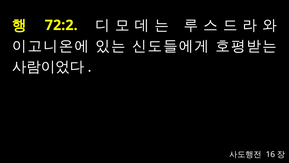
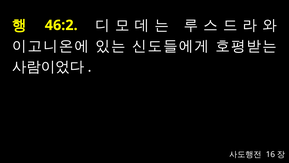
72:2: 72:2 -> 46:2
